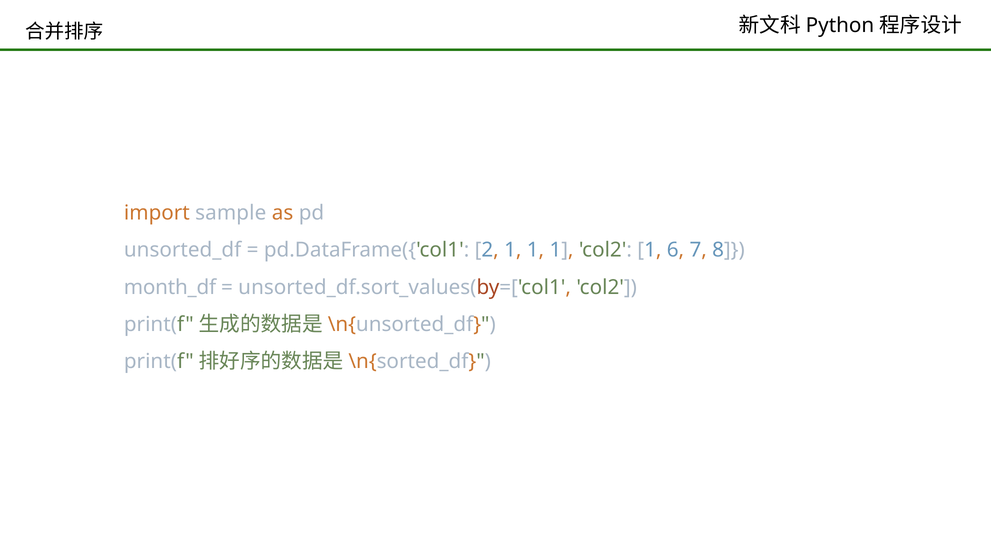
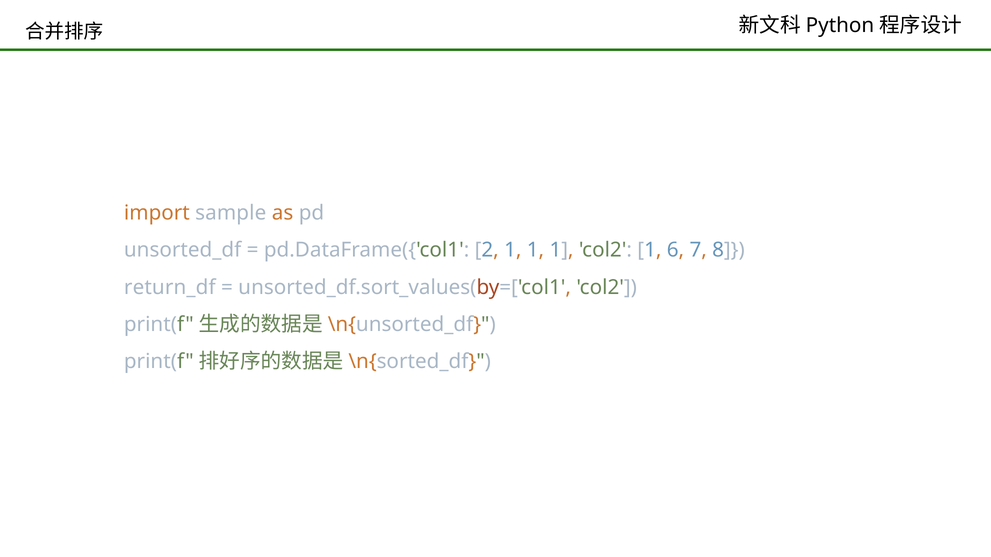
month_df: month_df -> return_df
